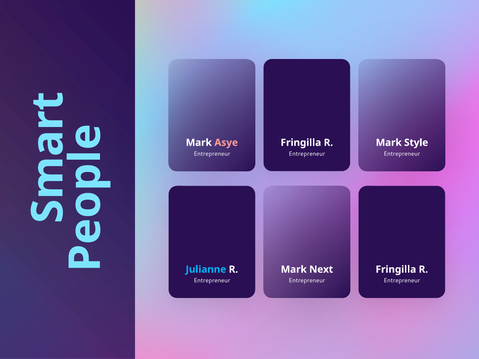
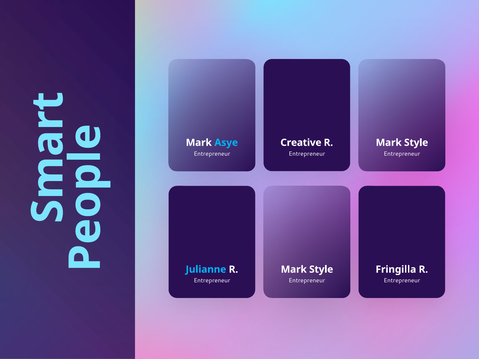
Asye colour: pink -> light blue
Fringilla at (301, 143): Fringilla -> Creative
Next at (321, 270): Next -> Style
